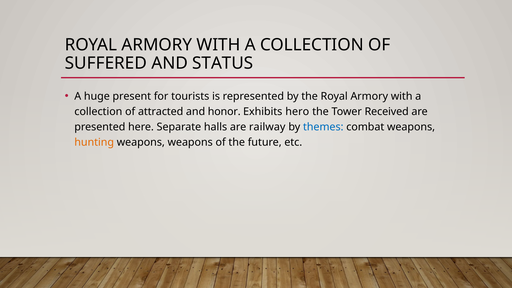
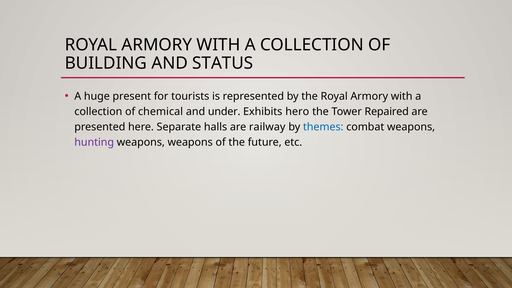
SUFFERED: SUFFERED -> BUILDING
attracted: attracted -> chemical
honor: honor -> under
Received: Received -> Repaired
hunting colour: orange -> purple
